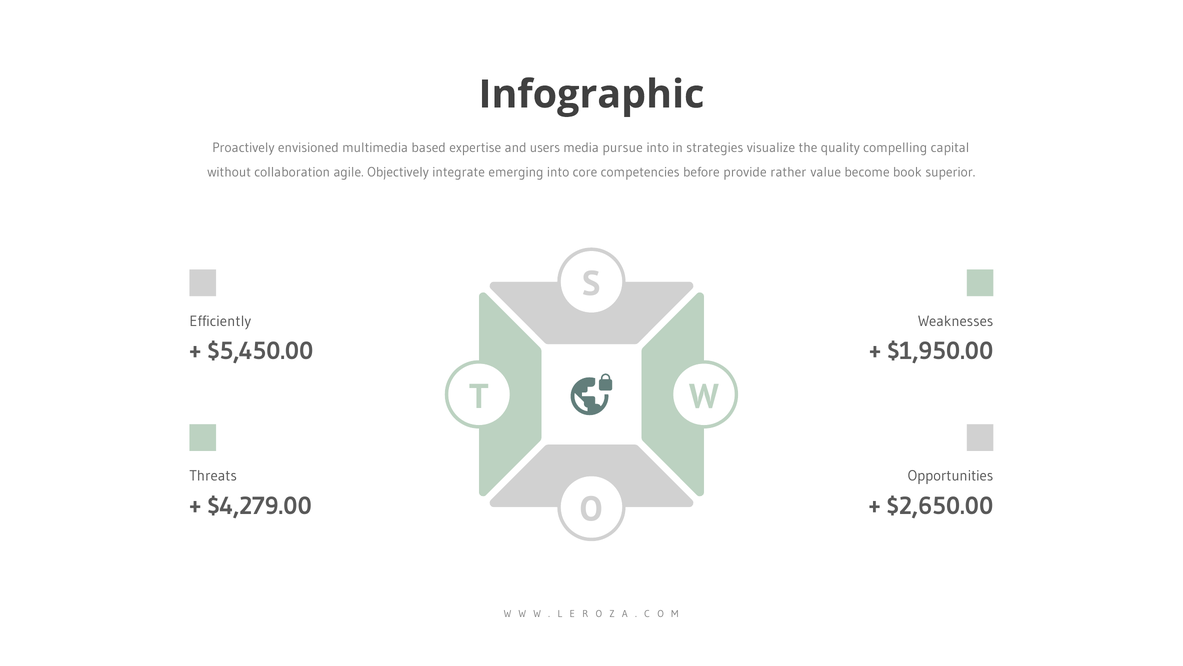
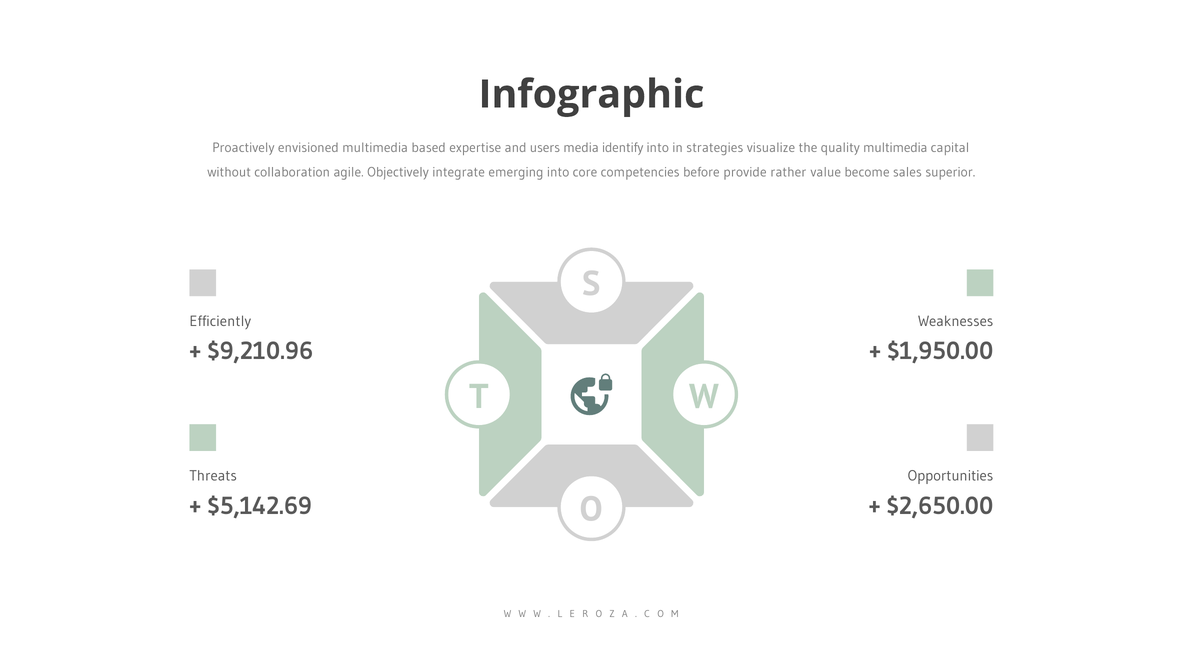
pursue: pursue -> identify
quality compelling: compelling -> multimedia
book: book -> sales
$5,450.00: $5,450.00 -> $9,210.96
$4,279.00: $4,279.00 -> $5,142.69
